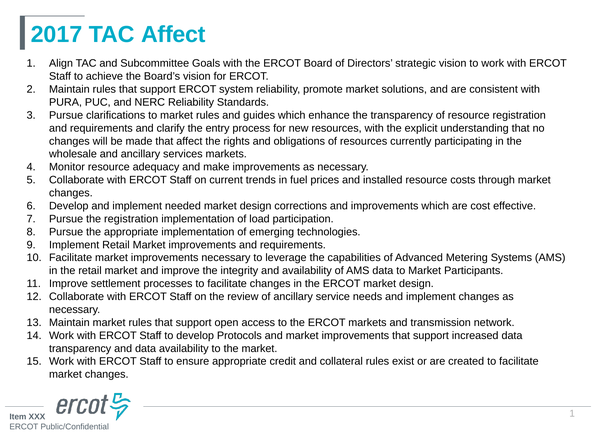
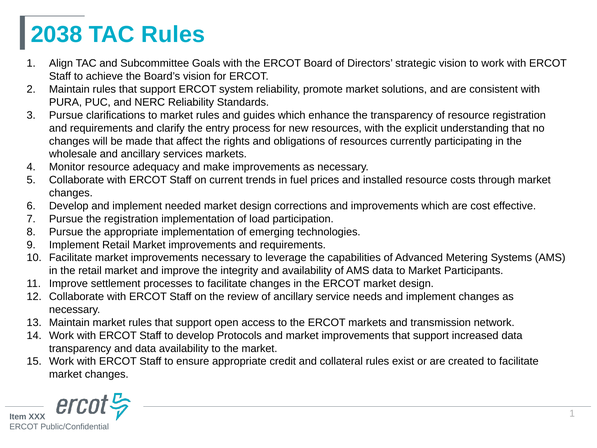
2017: 2017 -> 2038
TAC Affect: Affect -> Rules
